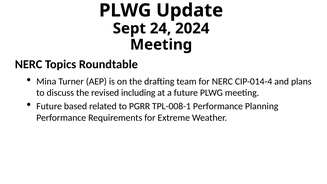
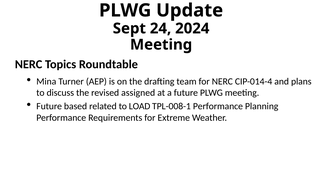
including: including -> assigned
PGRR: PGRR -> LOAD
